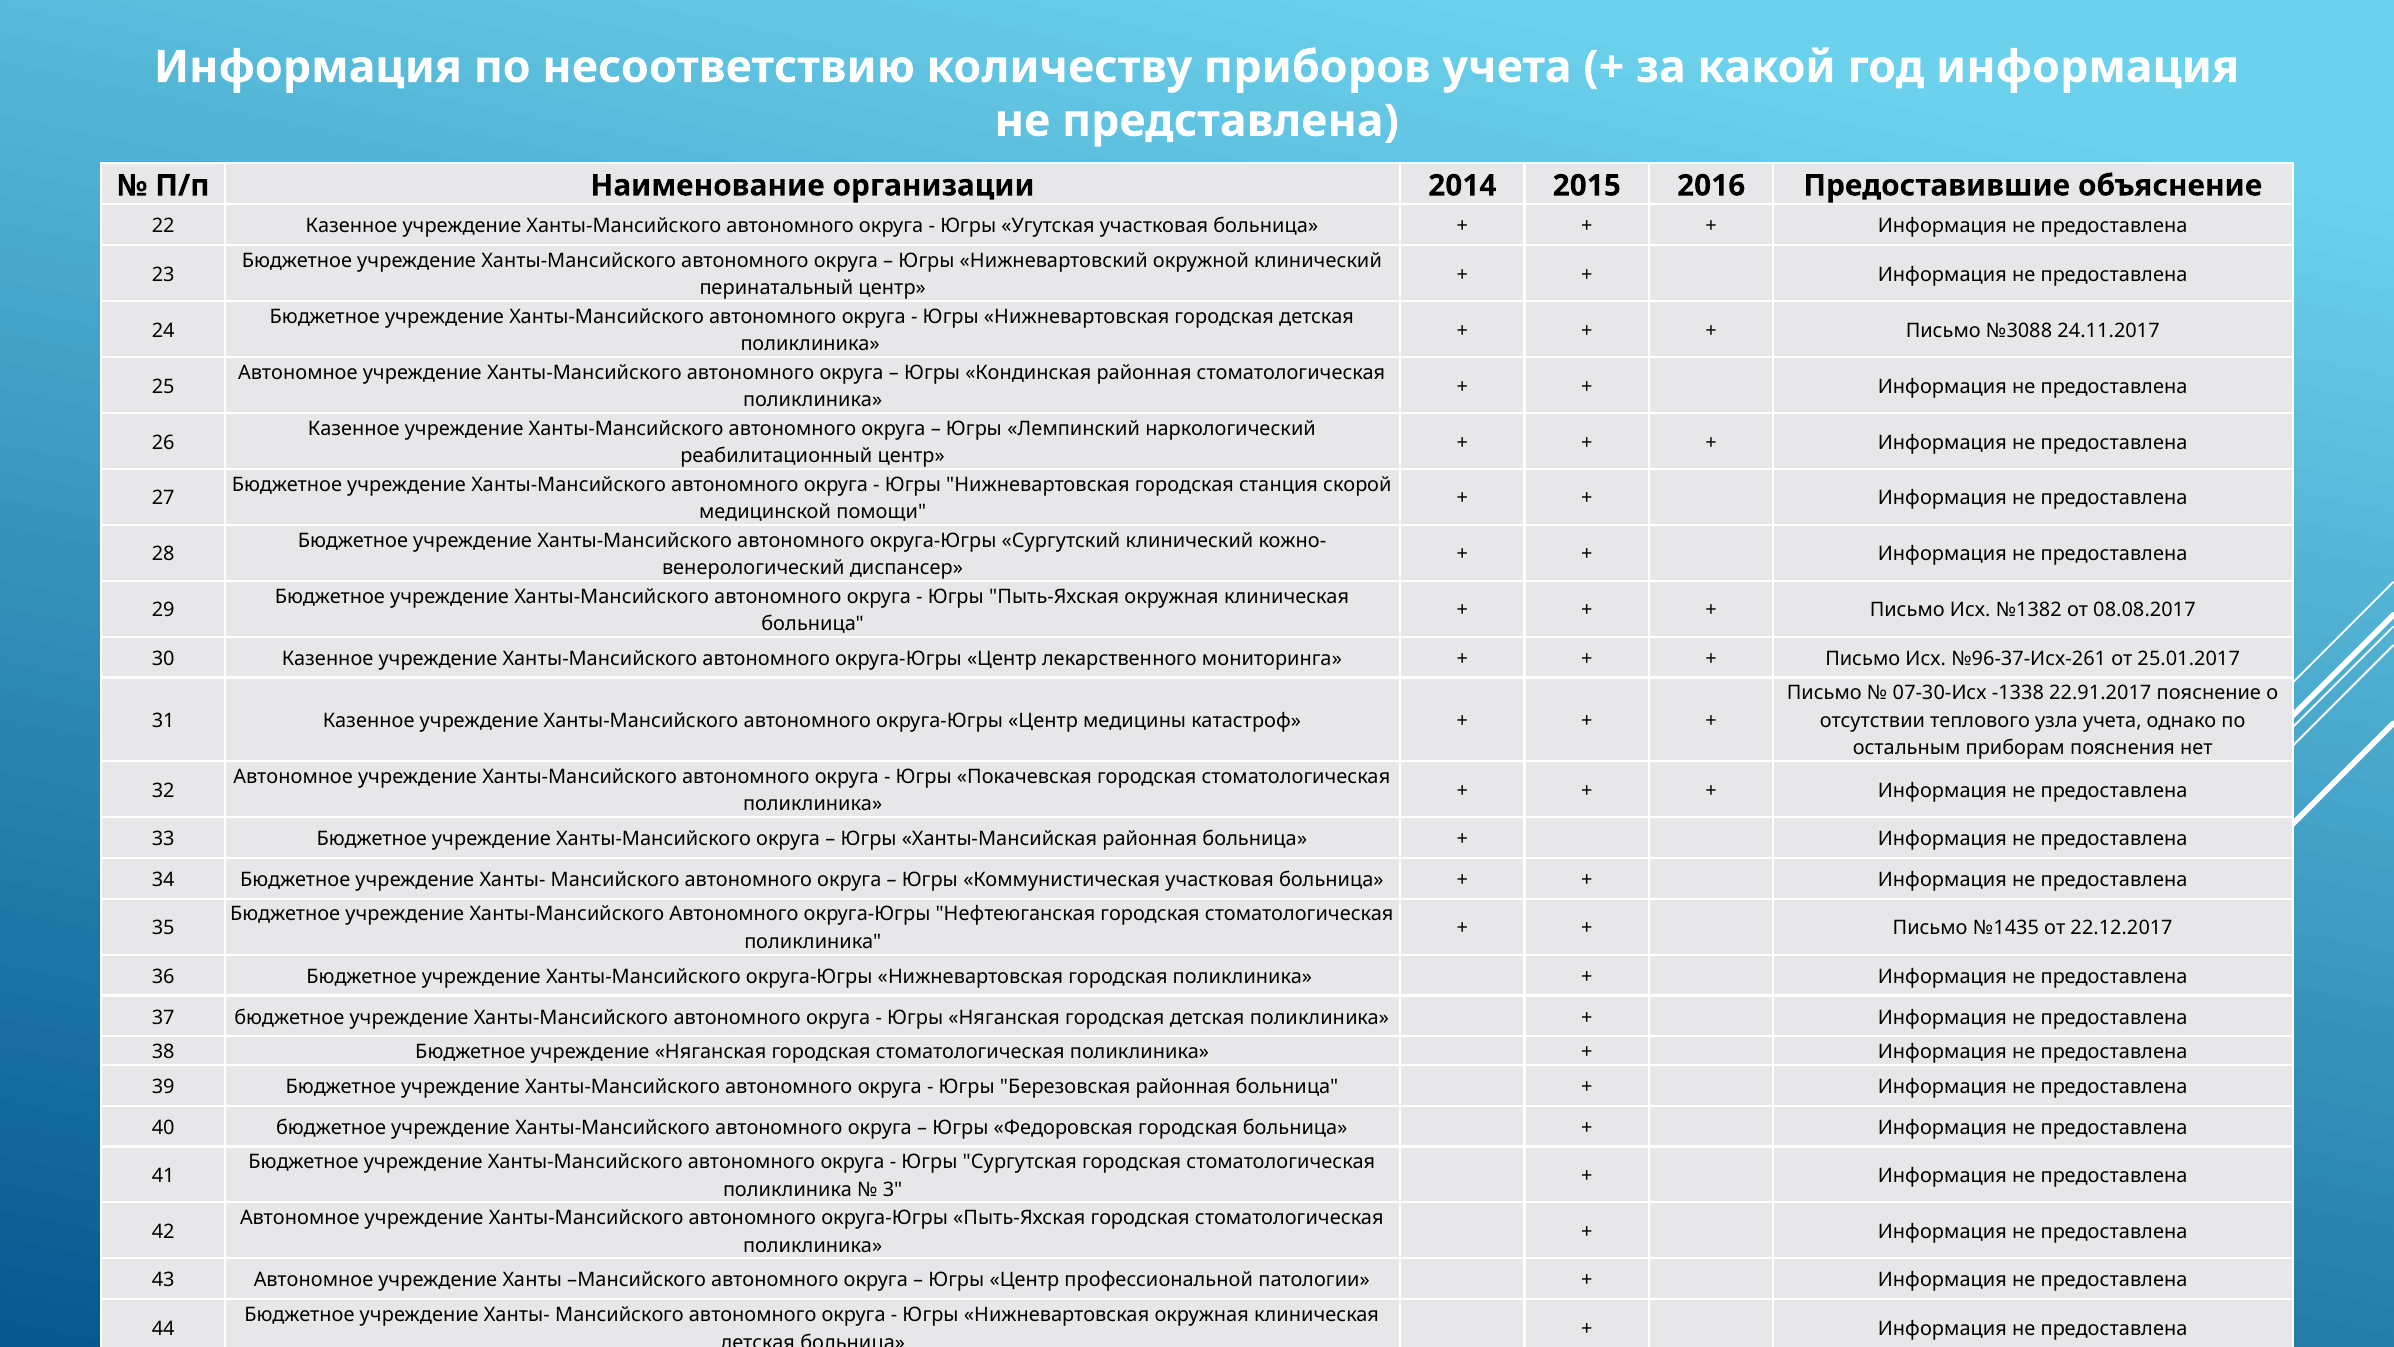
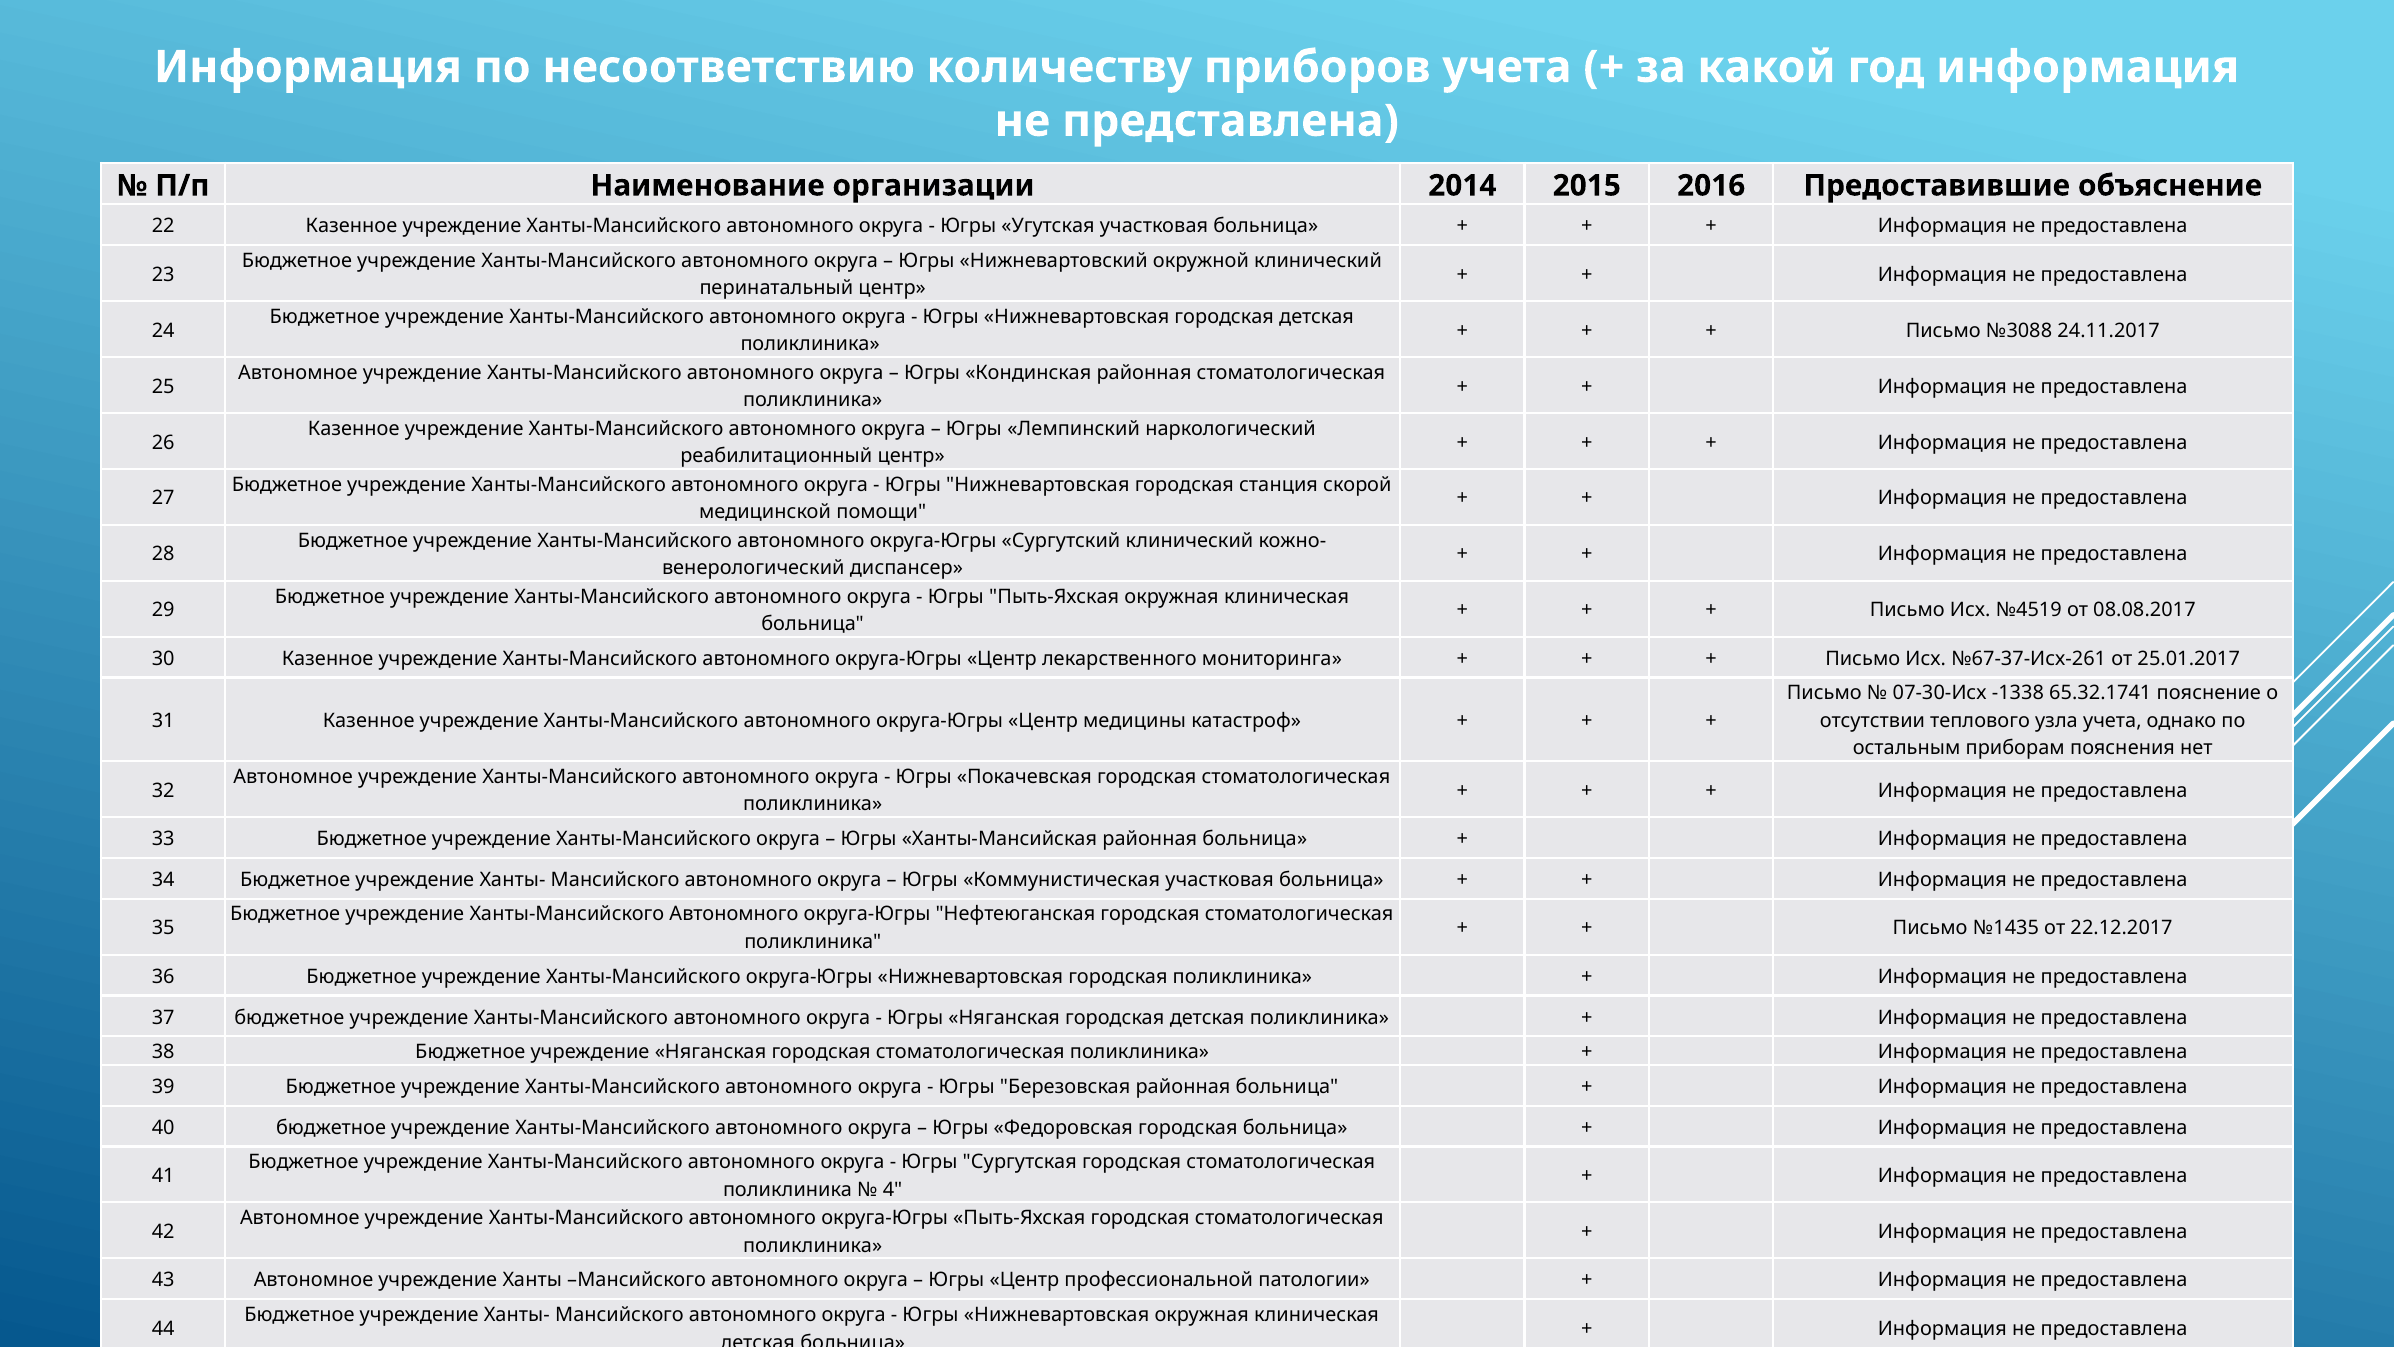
№1382: №1382 -> №4519
№96-37-Исх-261: №96-37-Исх-261 -> №67-37-Исх-261
22.91.2017: 22.91.2017 -> 65.32.1741
3: 3 -> 4
